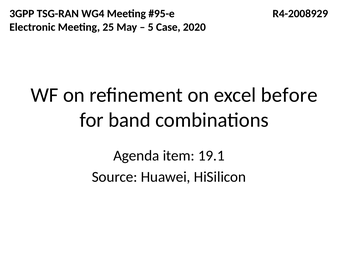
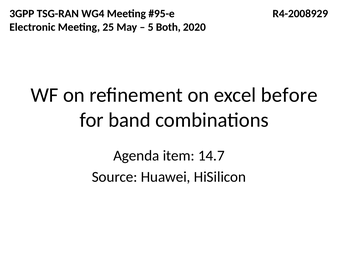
Case: Case -> Both
19.1: 19.1 -> 14.7
